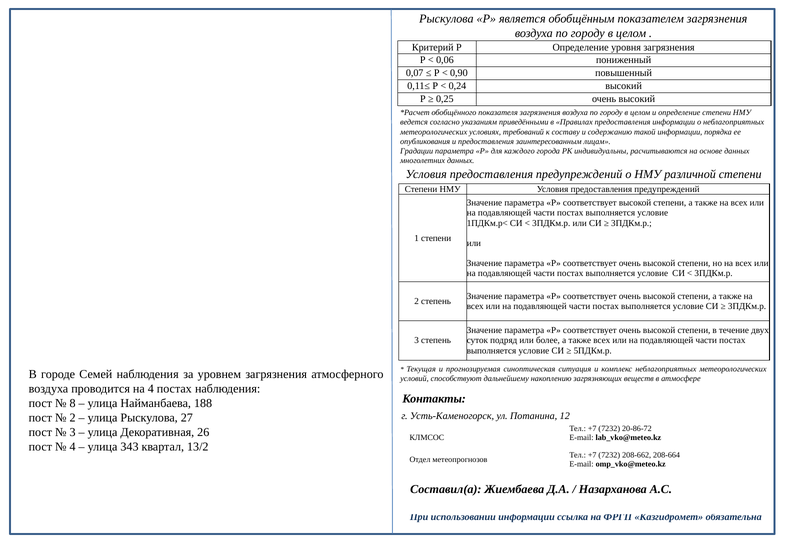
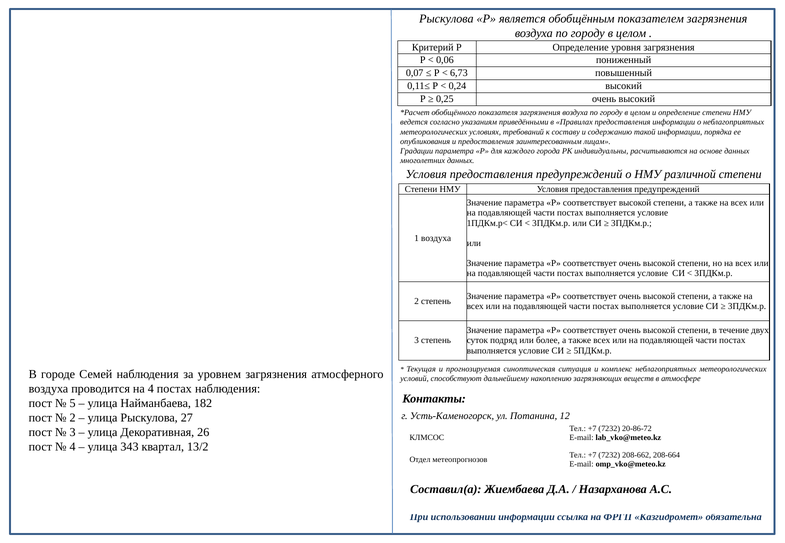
0,90: 0,90 -> 6,73
1 степени: степени -> воздуха
8: 8 -> 5
188: 188 -> 182
